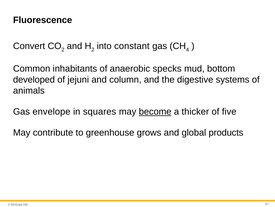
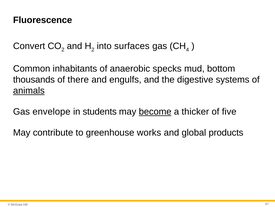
constant: constant -> surfaces
developed: developed -> thousands
jejuni: jejuni -> there
column: column -> engulfs
animals underline: none -> present
squares: squares -> students
grows: grows -> works
